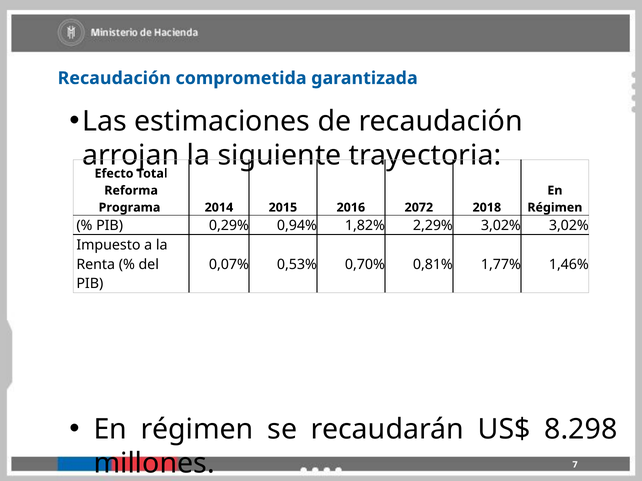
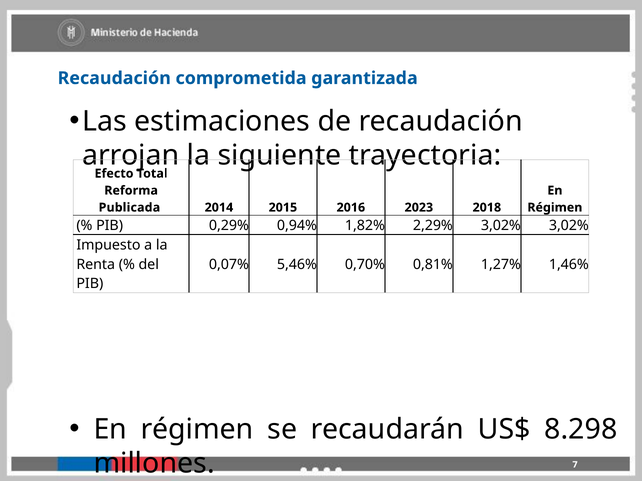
Programa: Programa -> Publicada
2072: 2072 -> 2023
0,53%: 0,53% -> 5,46%
1,77%: 1,77% -> 1,27%
